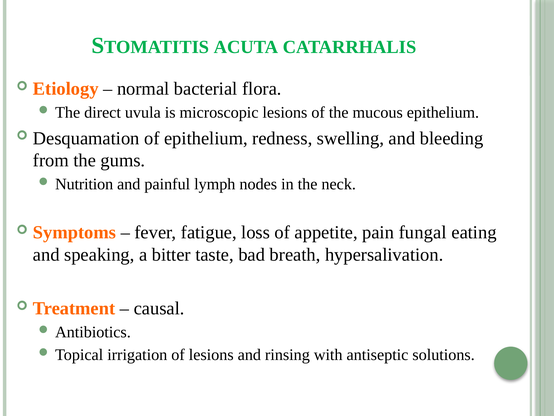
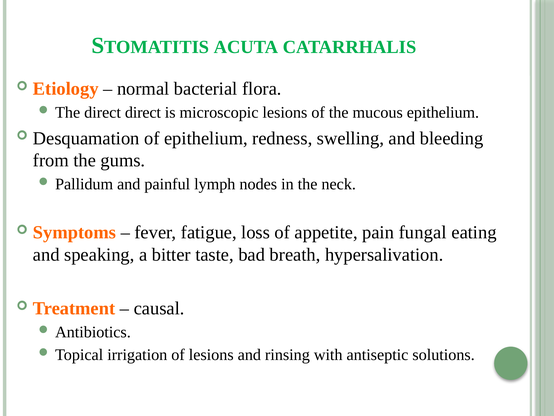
direct uvula: uvula -> direct
Nutrition: Nutrition -> Pallidum
